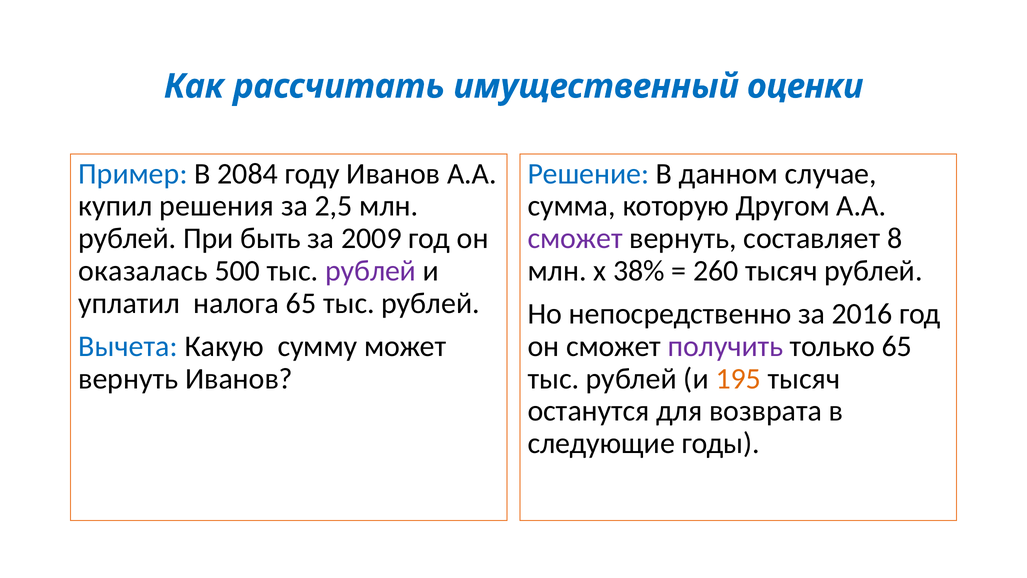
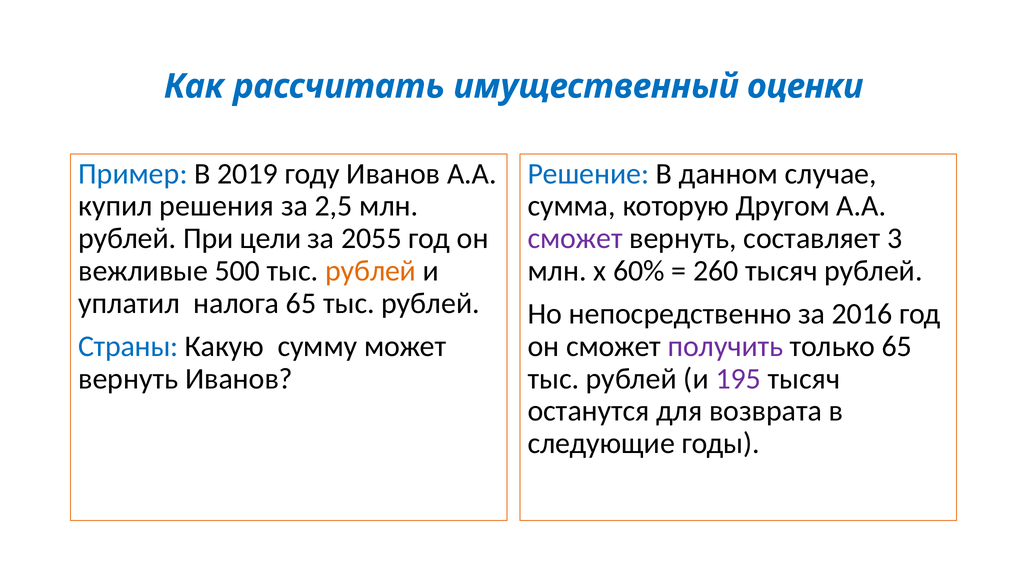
2084: 2084 -> 2019
быть: быть -> цели
2009: 2009 -> 2055
8: 8 -> 3
оказалась: оказалась -> вежливые
рублей at (371, 271) colour: purple -> orange
38%: 38% -> 60%
Вычета: Вычета -> Страны
195 colour: orange -> purple
